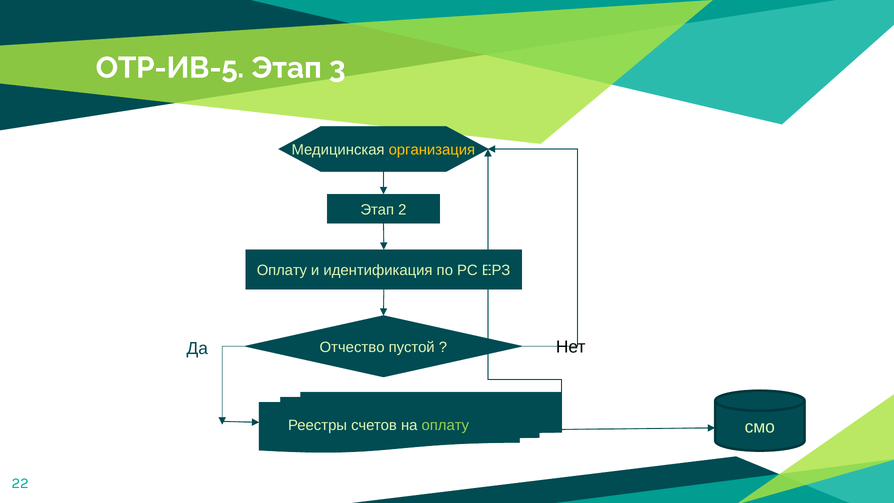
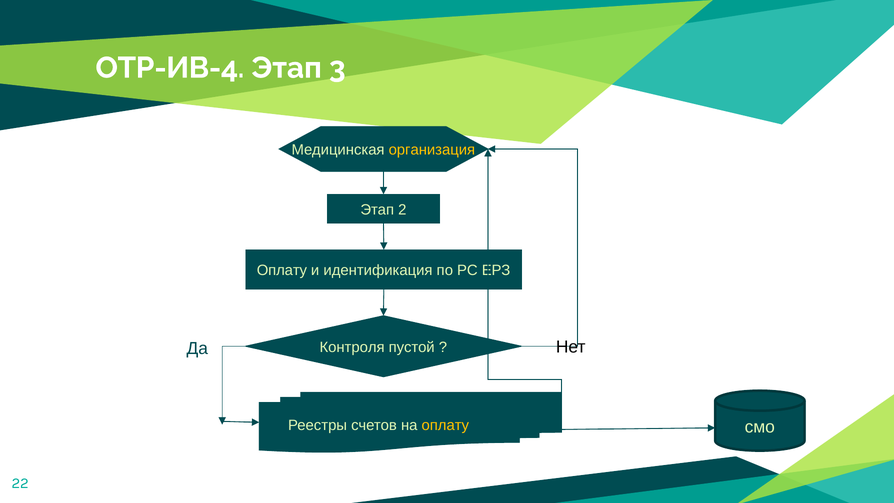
ОТР-ИВ-5: ОТР-ИВ-5 -> ОТР-ИВ-4
Отчество: Отчество -> Контроля
оплату at (445, 425) colour: light green -> yellow
